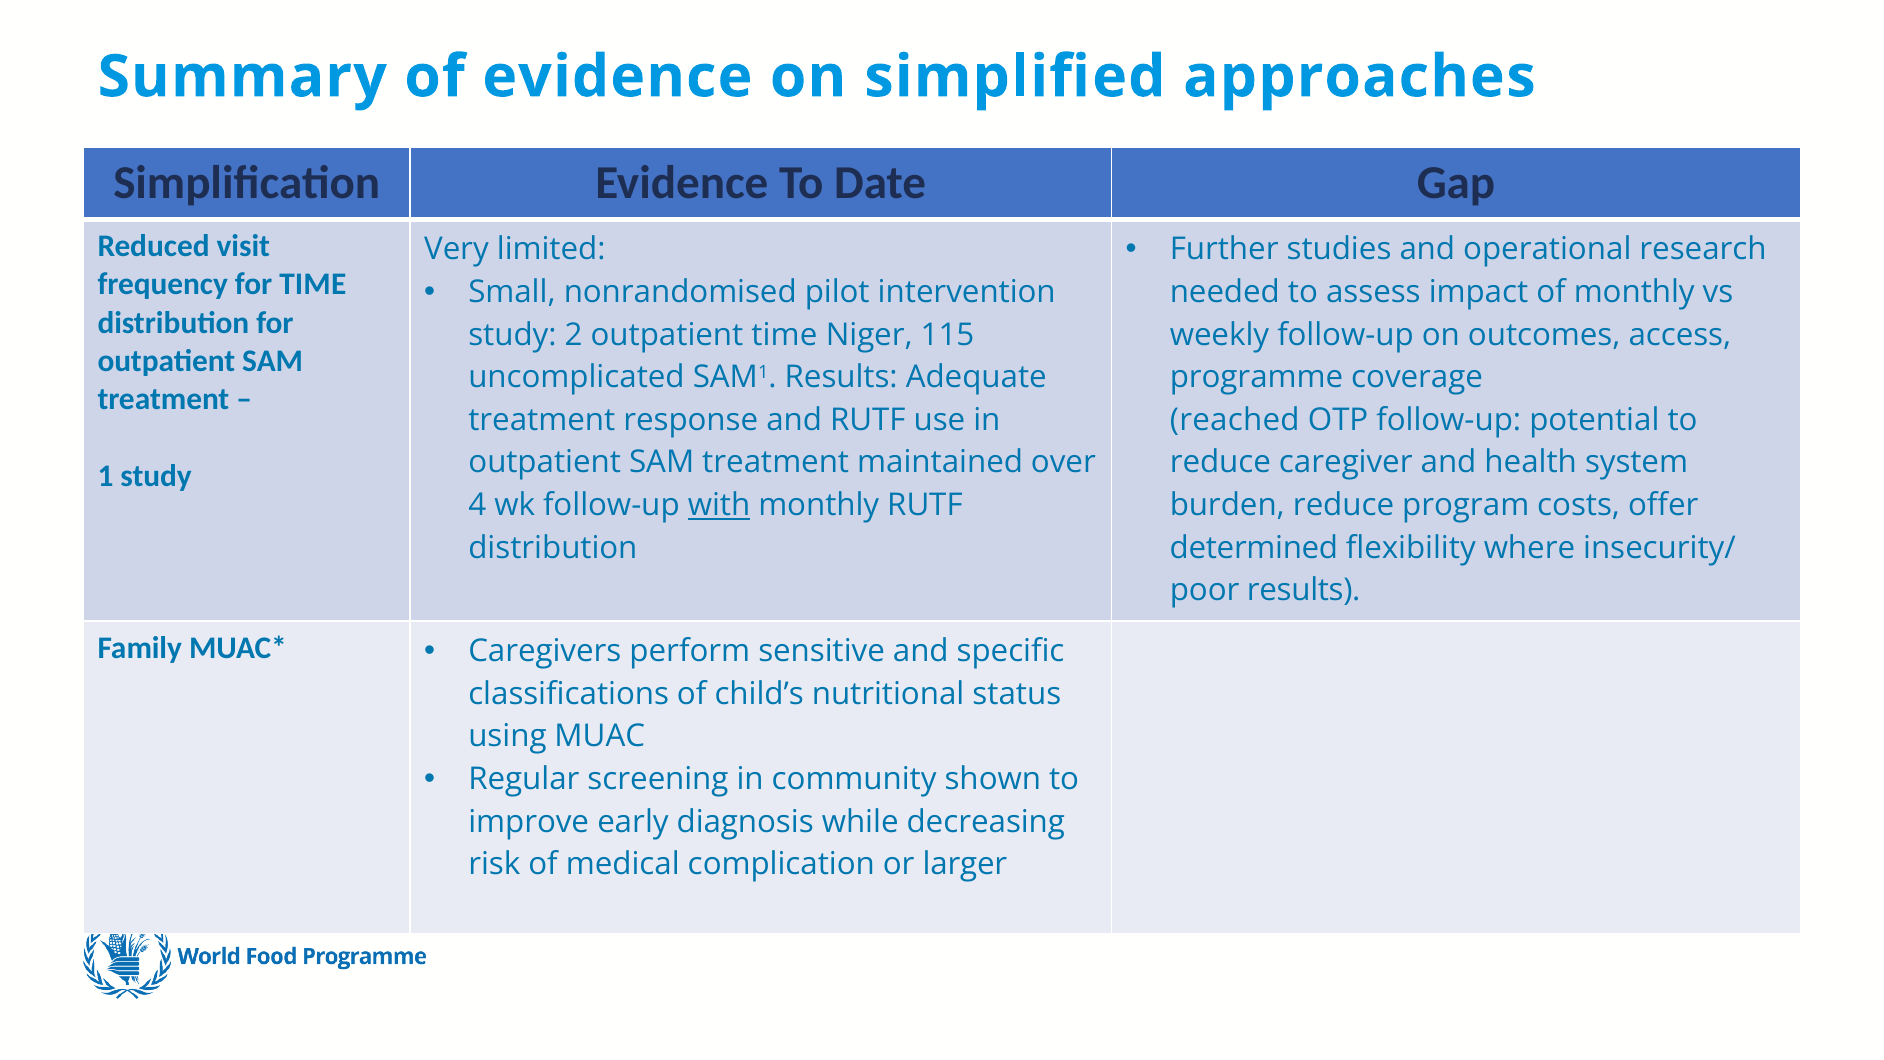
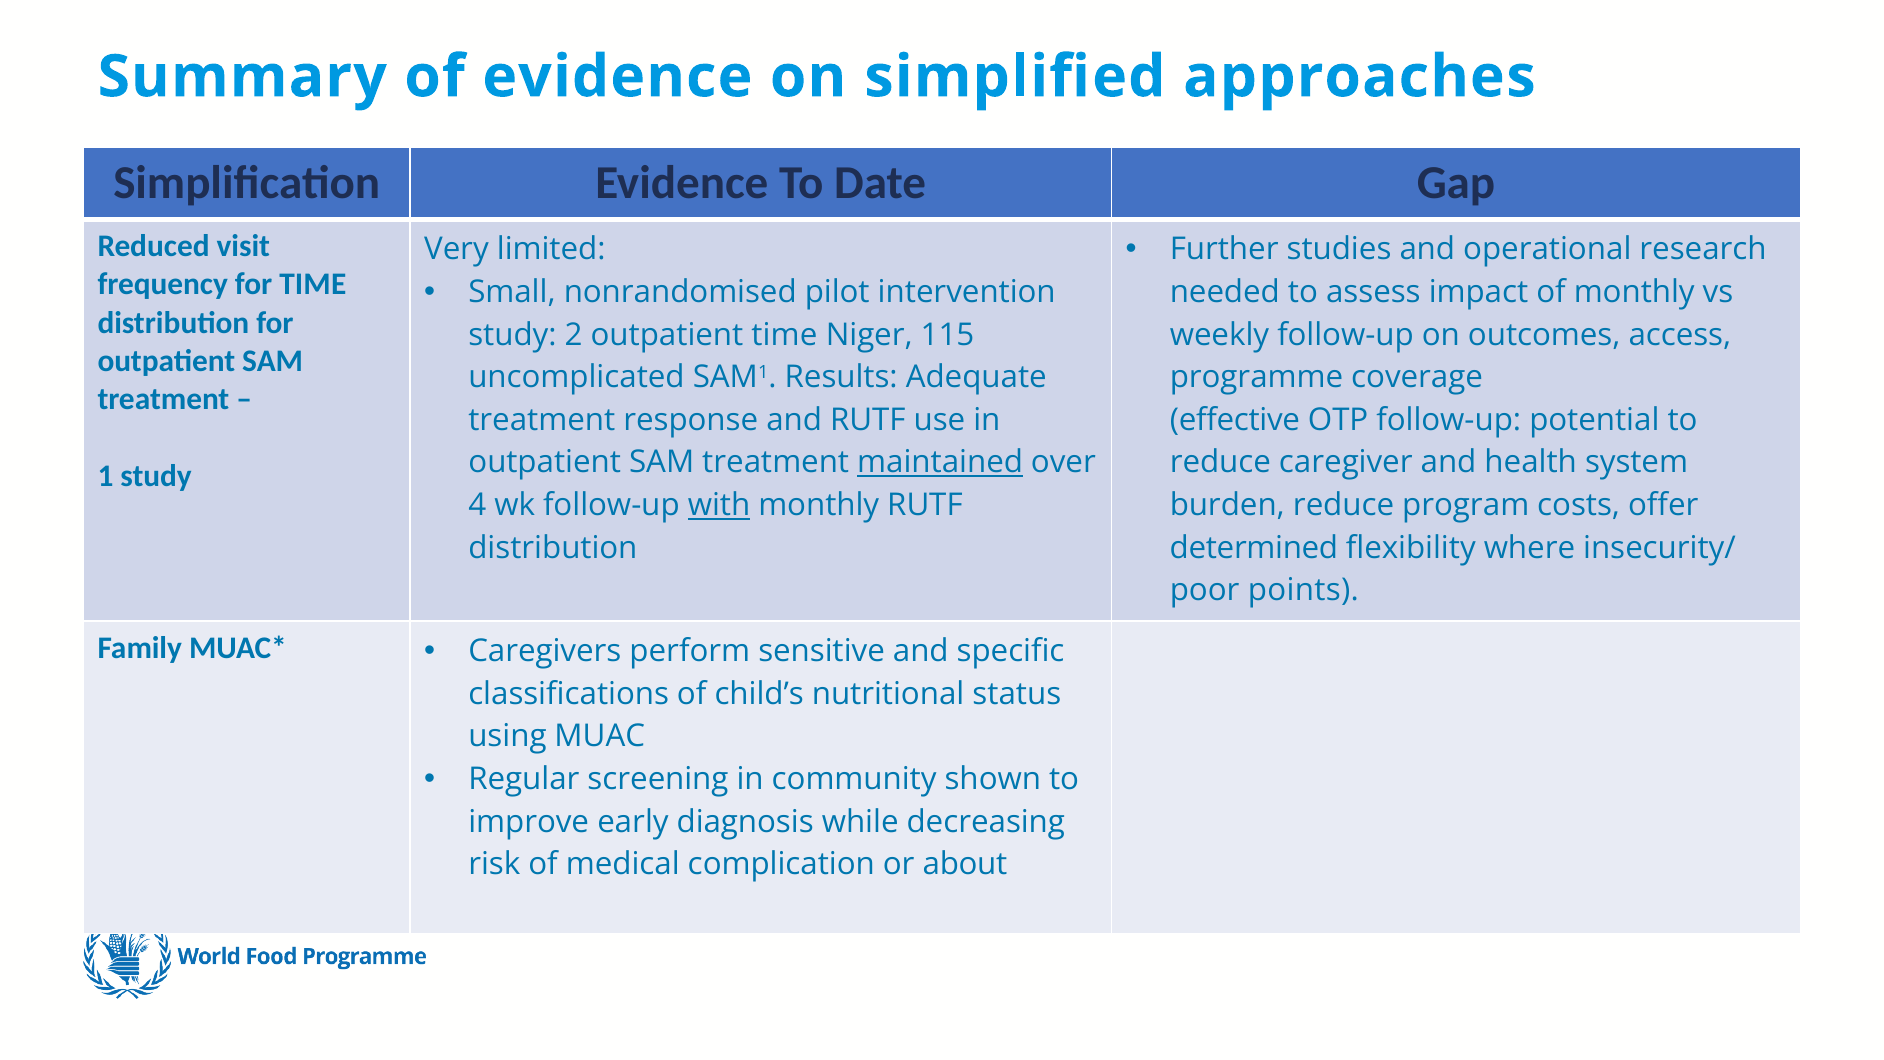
reached: reached -> effective
maintained underline: none -> present
poor results: results -> points
larger: larger -> about
